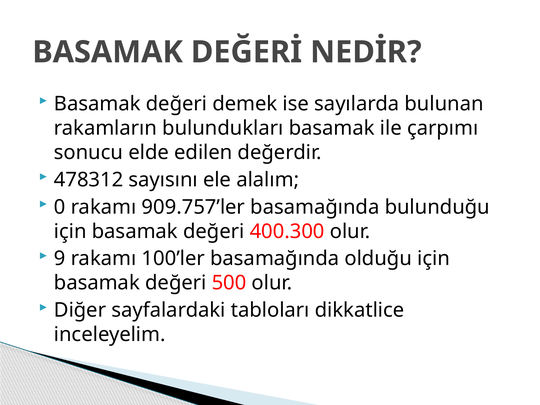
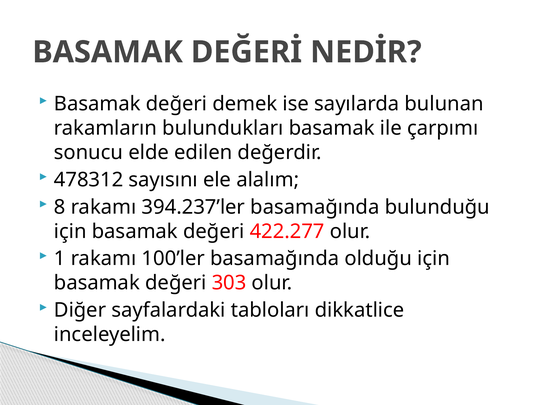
0: 0 -> 8
909.757’ler: 909.757’ler -> 394.237’ler
400.300: 400.300 -> 422.277
9: 9 -> 1
500: 500 -> 303
